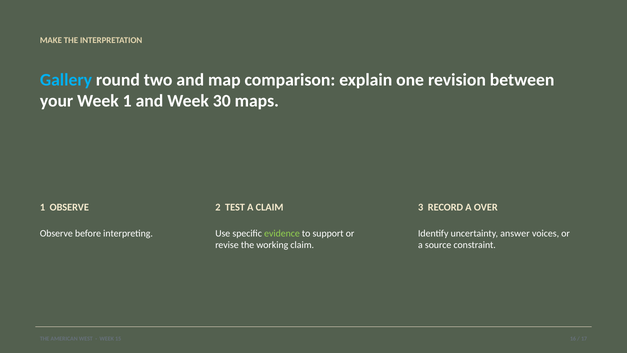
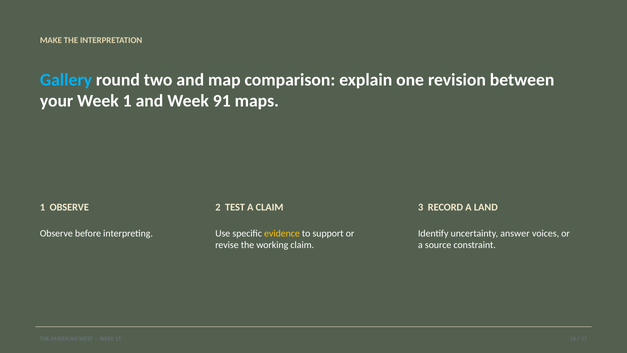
30: 30 -> 91
OVER: OVER -> LAND
evidence colour: light green -> yellow
